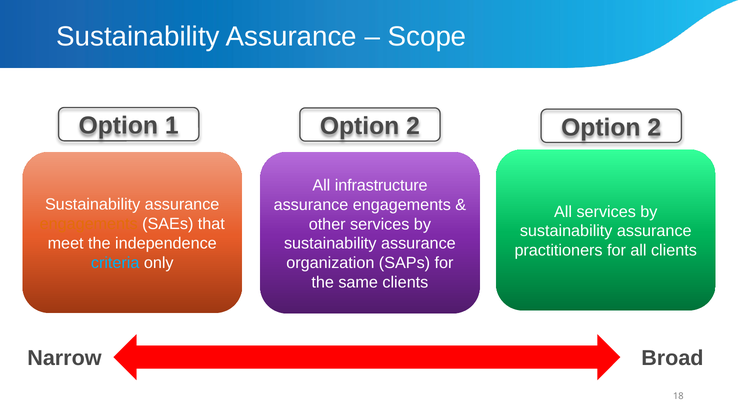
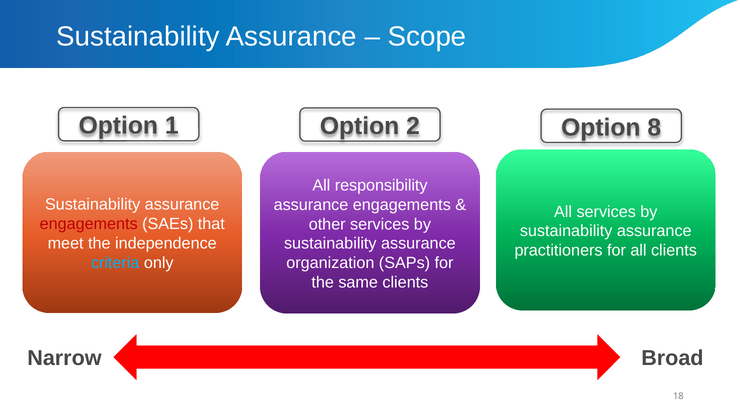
2 Option 2: 2 -> 8
infrastructure: infrastructure -> responsibility
engagements at (89, 224) colour: orange -> red
